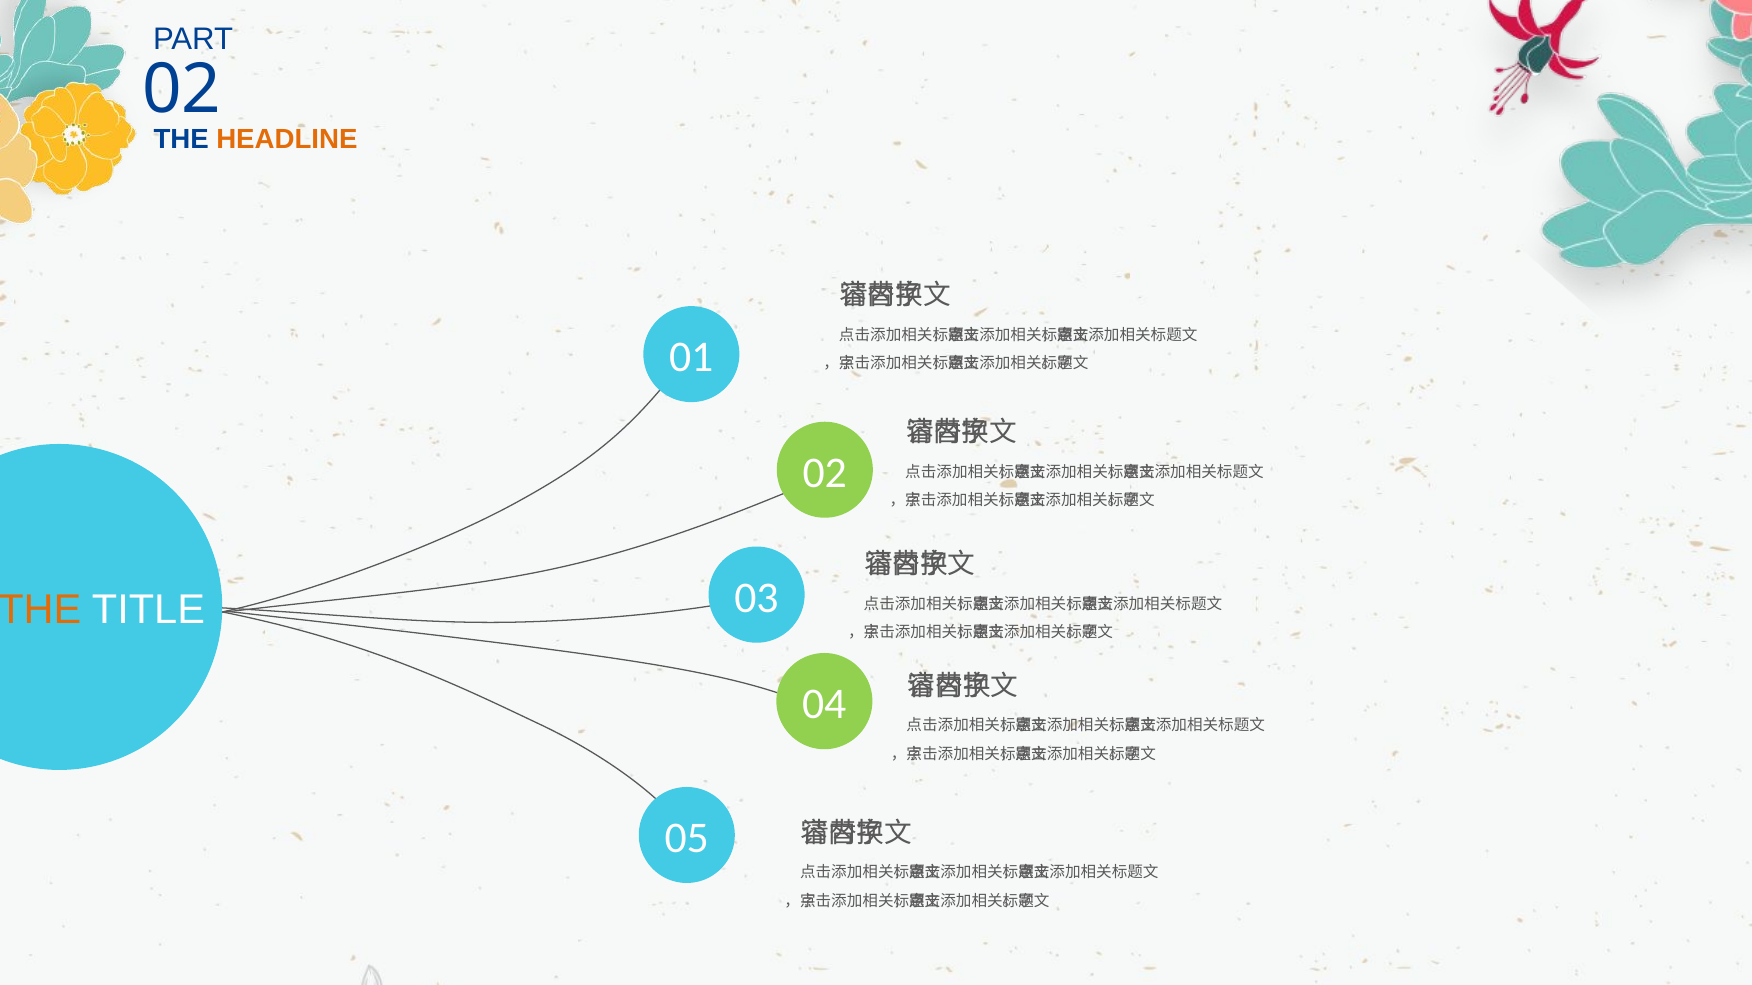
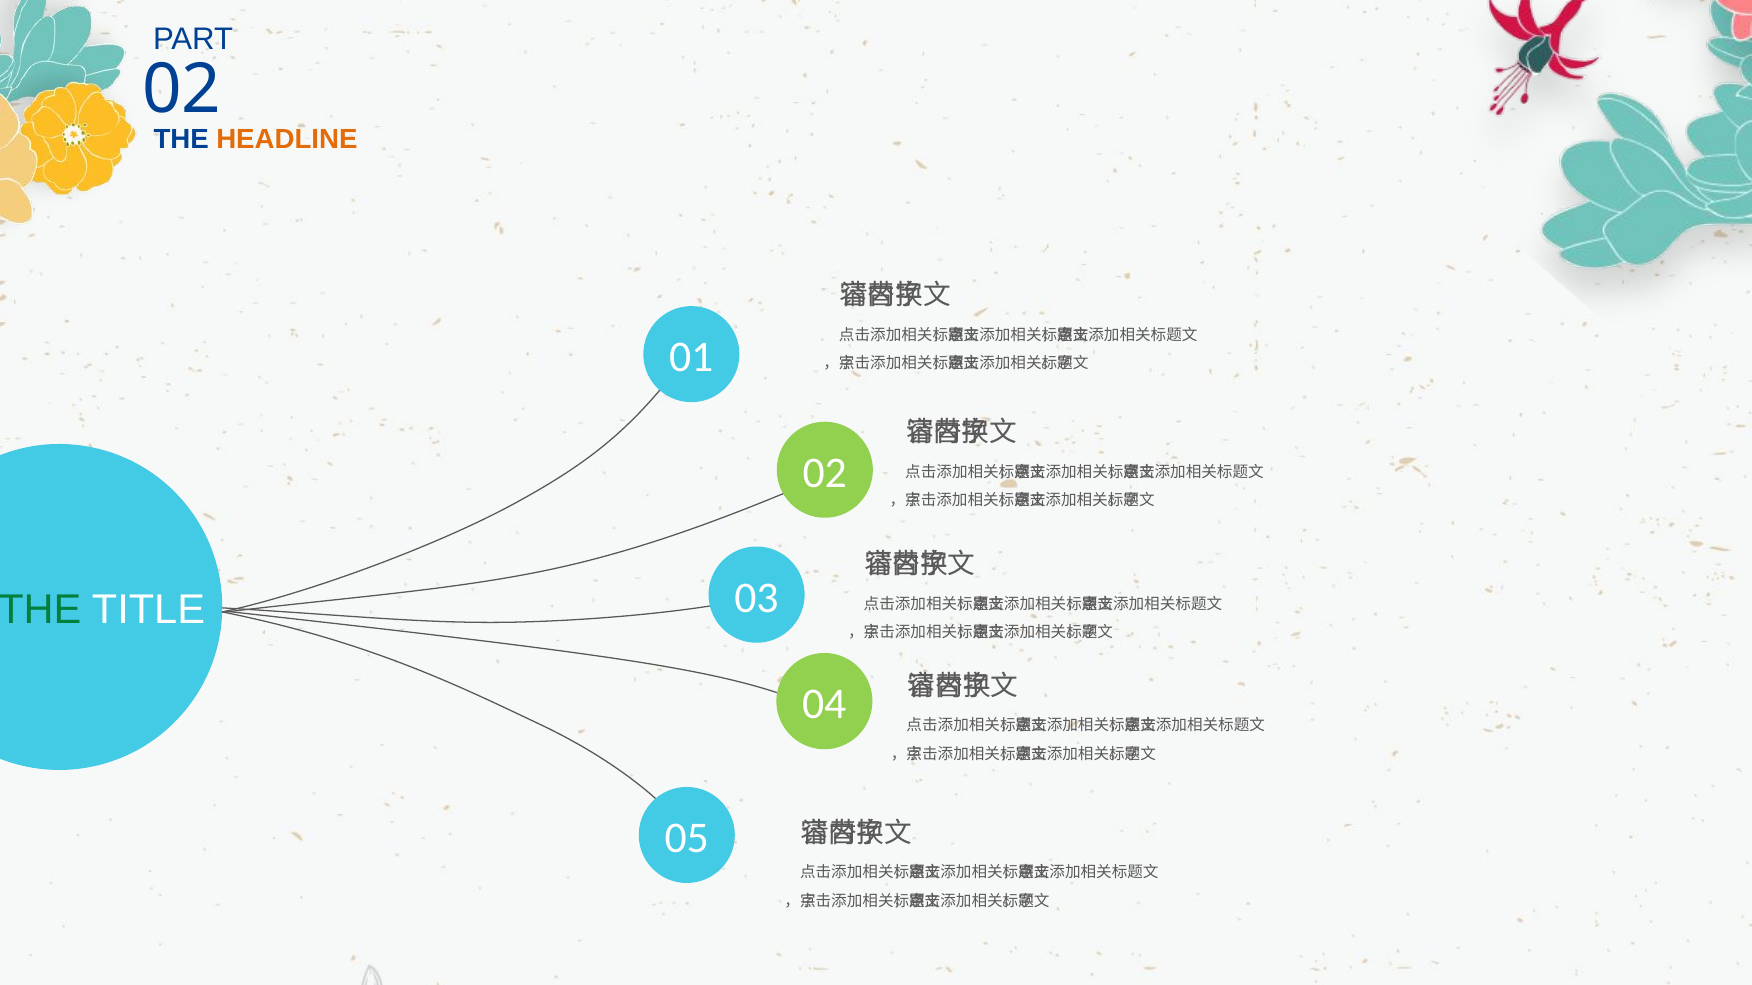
THE at (40, 610) colour: orange -> green
